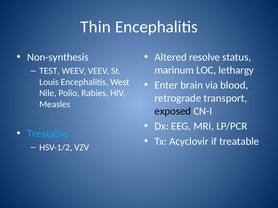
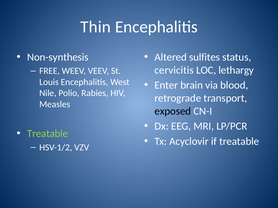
resolve: resolve -> sulfites
marinum: marinum -> cervicitis
TEST: TEST -> FREE
Treatable at (48, 134) colour: light blue -> light green
